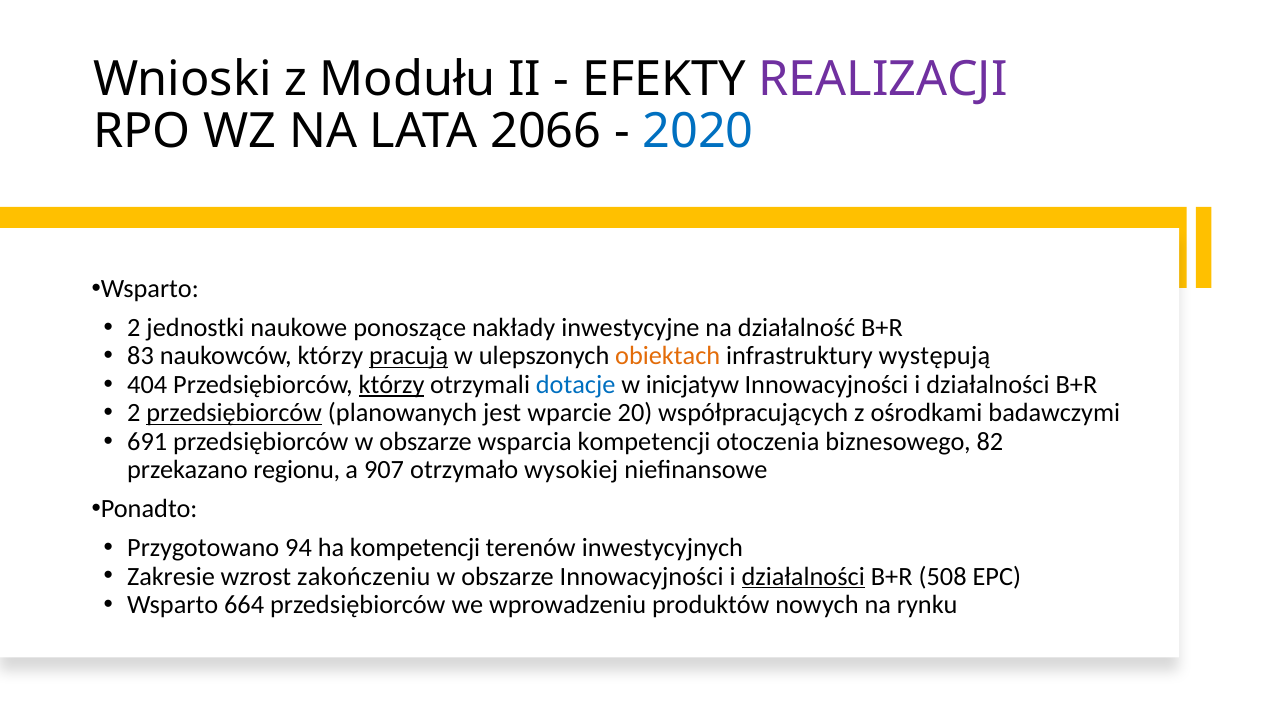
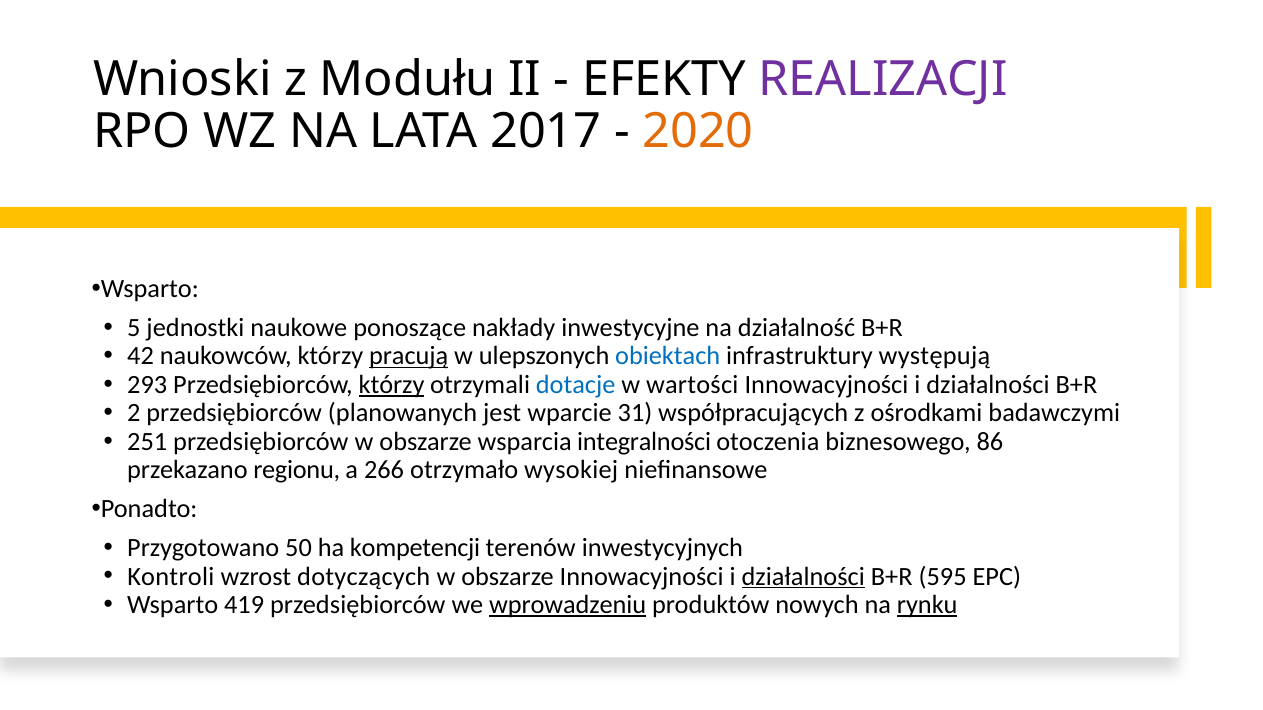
2066: 2066 -> 2017
2020 colour: blue -> orange
2 at (134, 328): 2 -> 5
83: 83 -> 42
obiektach colour: orange -> blue
404: 404 -> 293
inicjatyw: inicjatyw -> wartości
przedsiębiorców at (234, 413) underline: present -> none
20: 20 -> 31
691: 691 -> 251
wsparcia kompetencji: kompetencji -> integralności
82: 82 -> 86
907: 907 -> 266
94: 94 -> 50
Zakresie: Zakresie -> Kontroli
zakończeniu: zakończeniu -> dotyczących
508: 508 -> 595
664: 664 -> 419
wprowadzeniu underline: none -> present
rynku underline: none -> present
